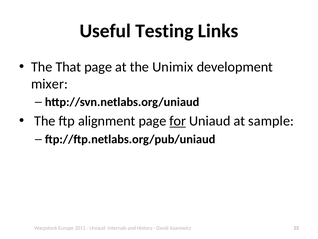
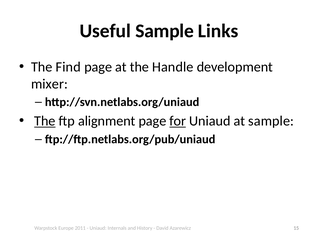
Useful Testing: Testing -> Sample
That: That -> Find
Unimix: Unimix -> Handle
The at (45, 121) underline: none -> present
